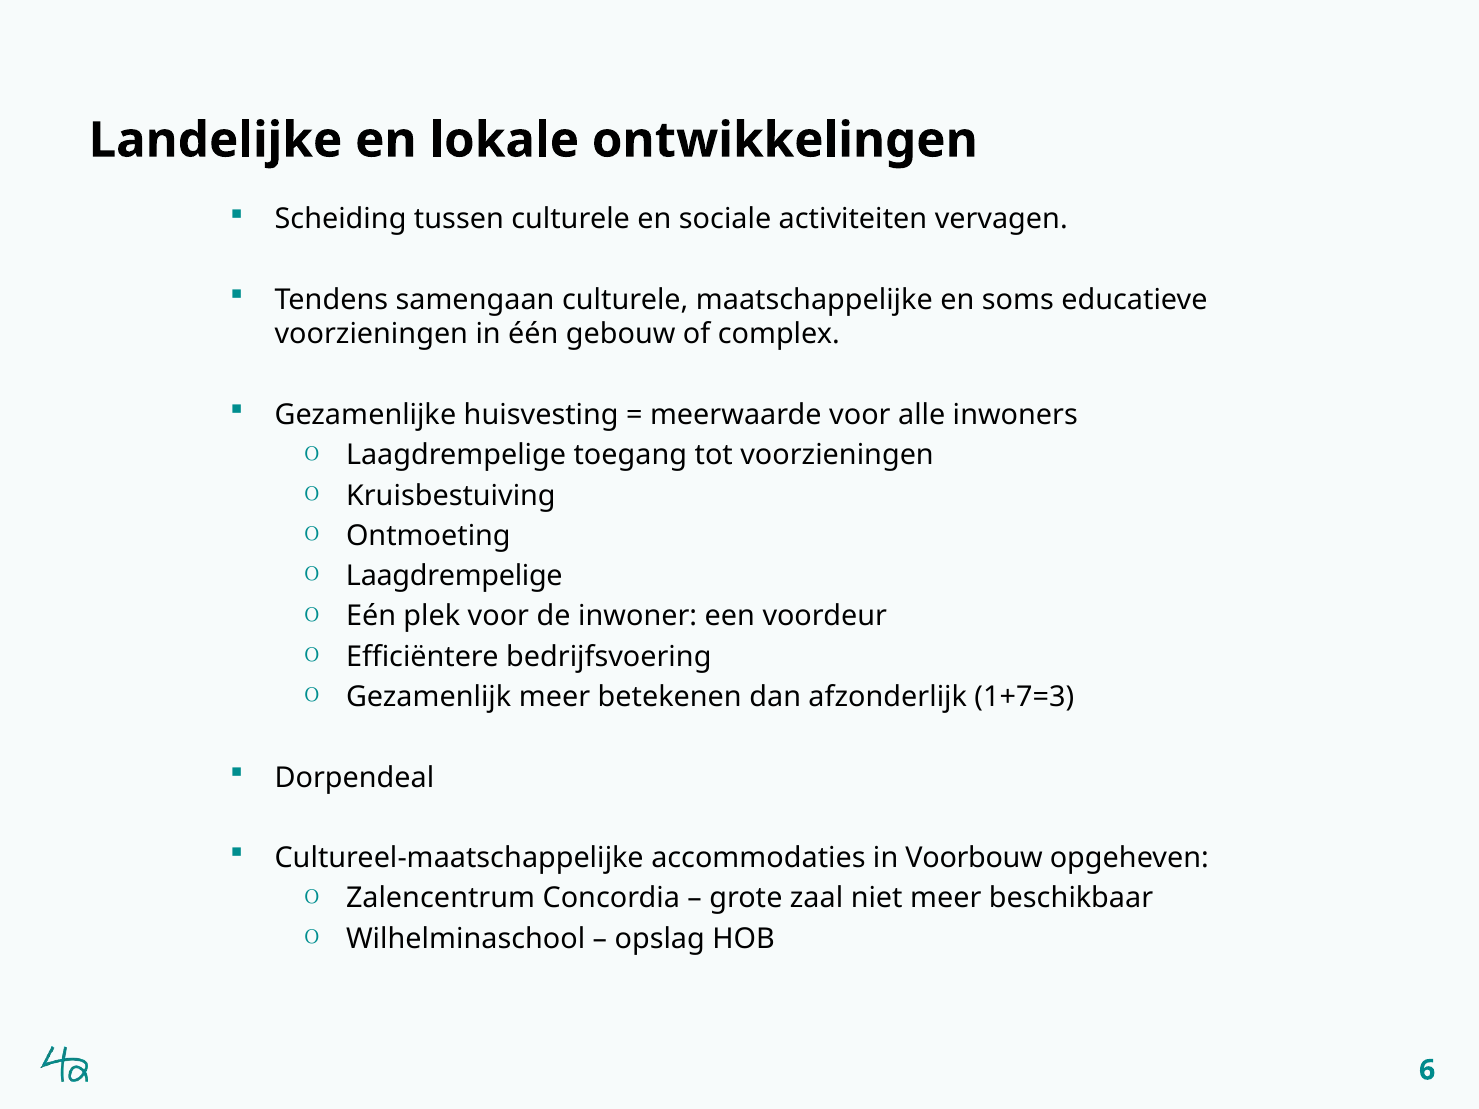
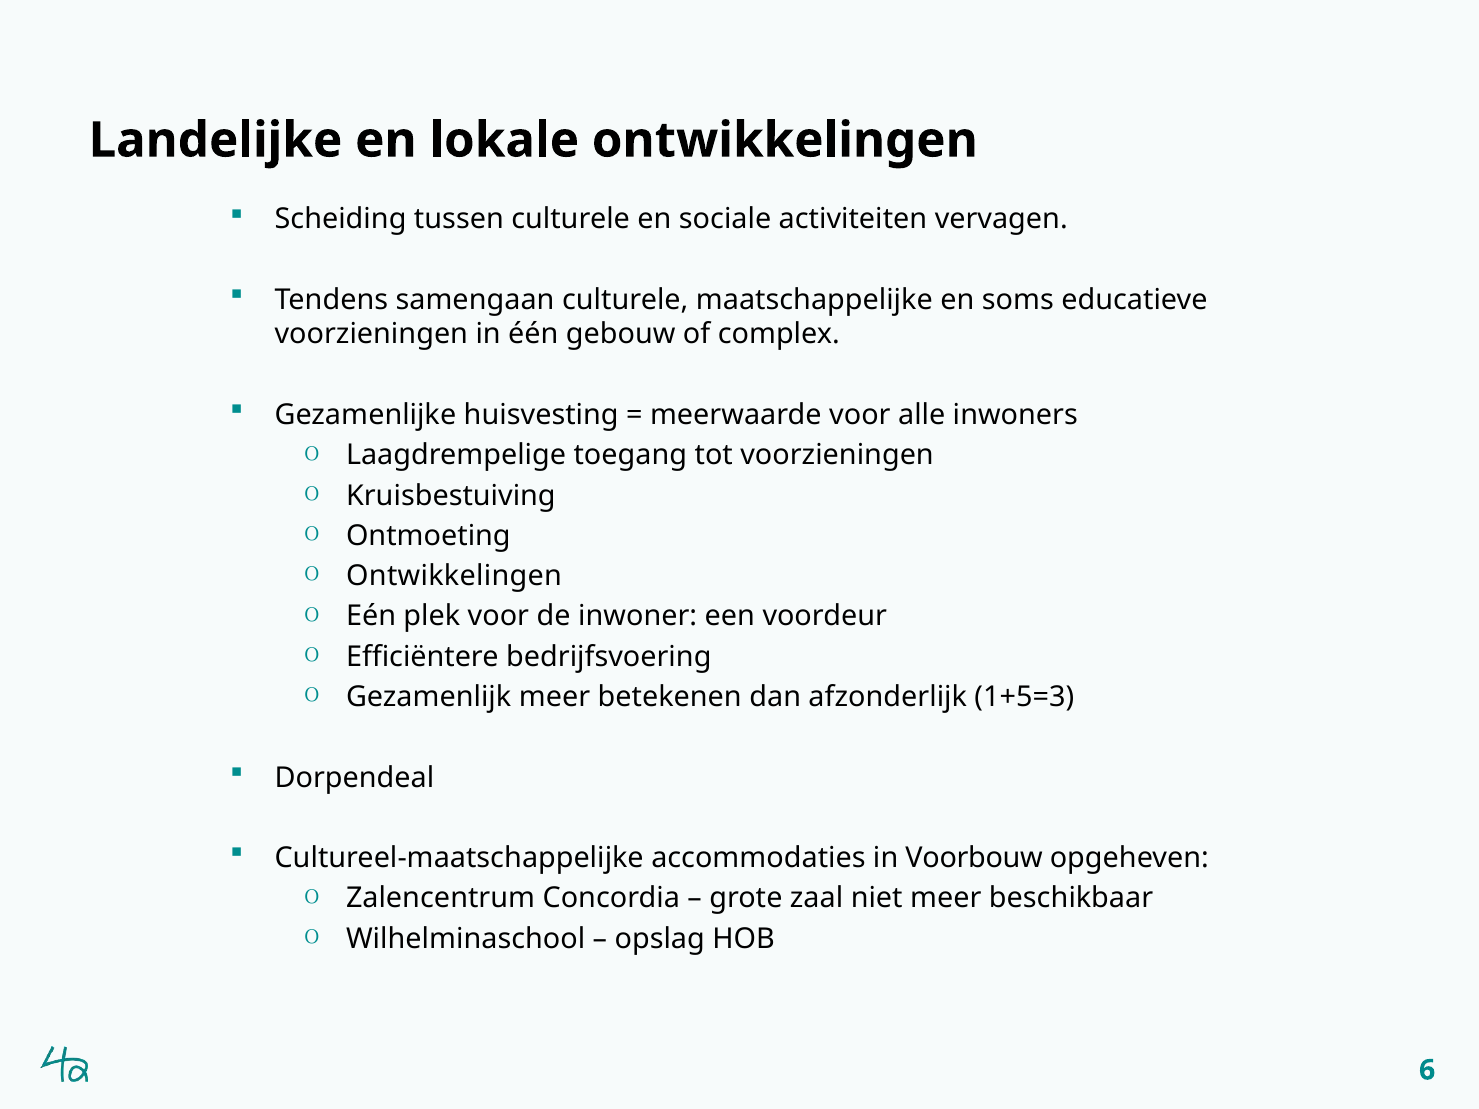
Laagdrempelige at (454, 576): Laagdrempelige -> Ontwikkelingen
1+7=3: 1+7=3 -> 1+5=3
